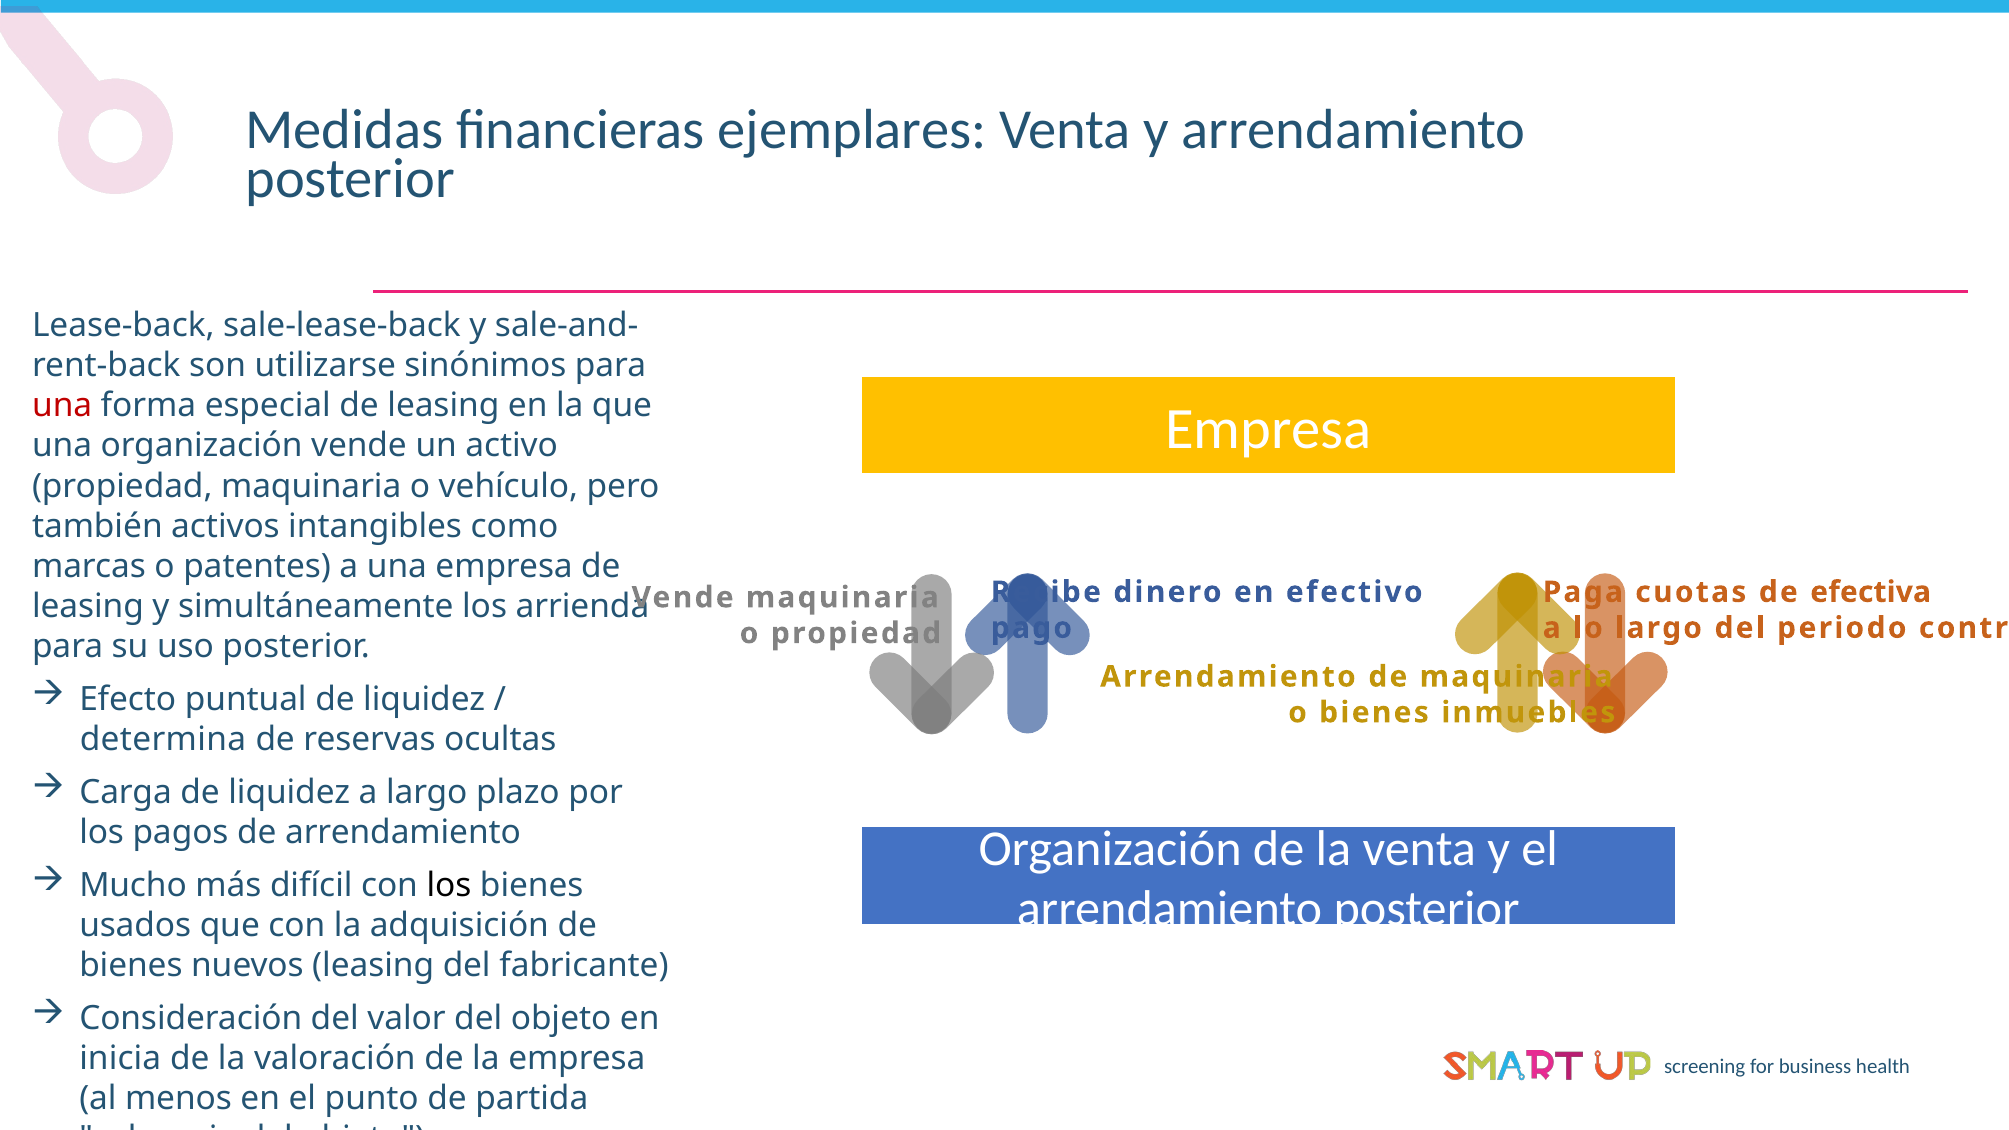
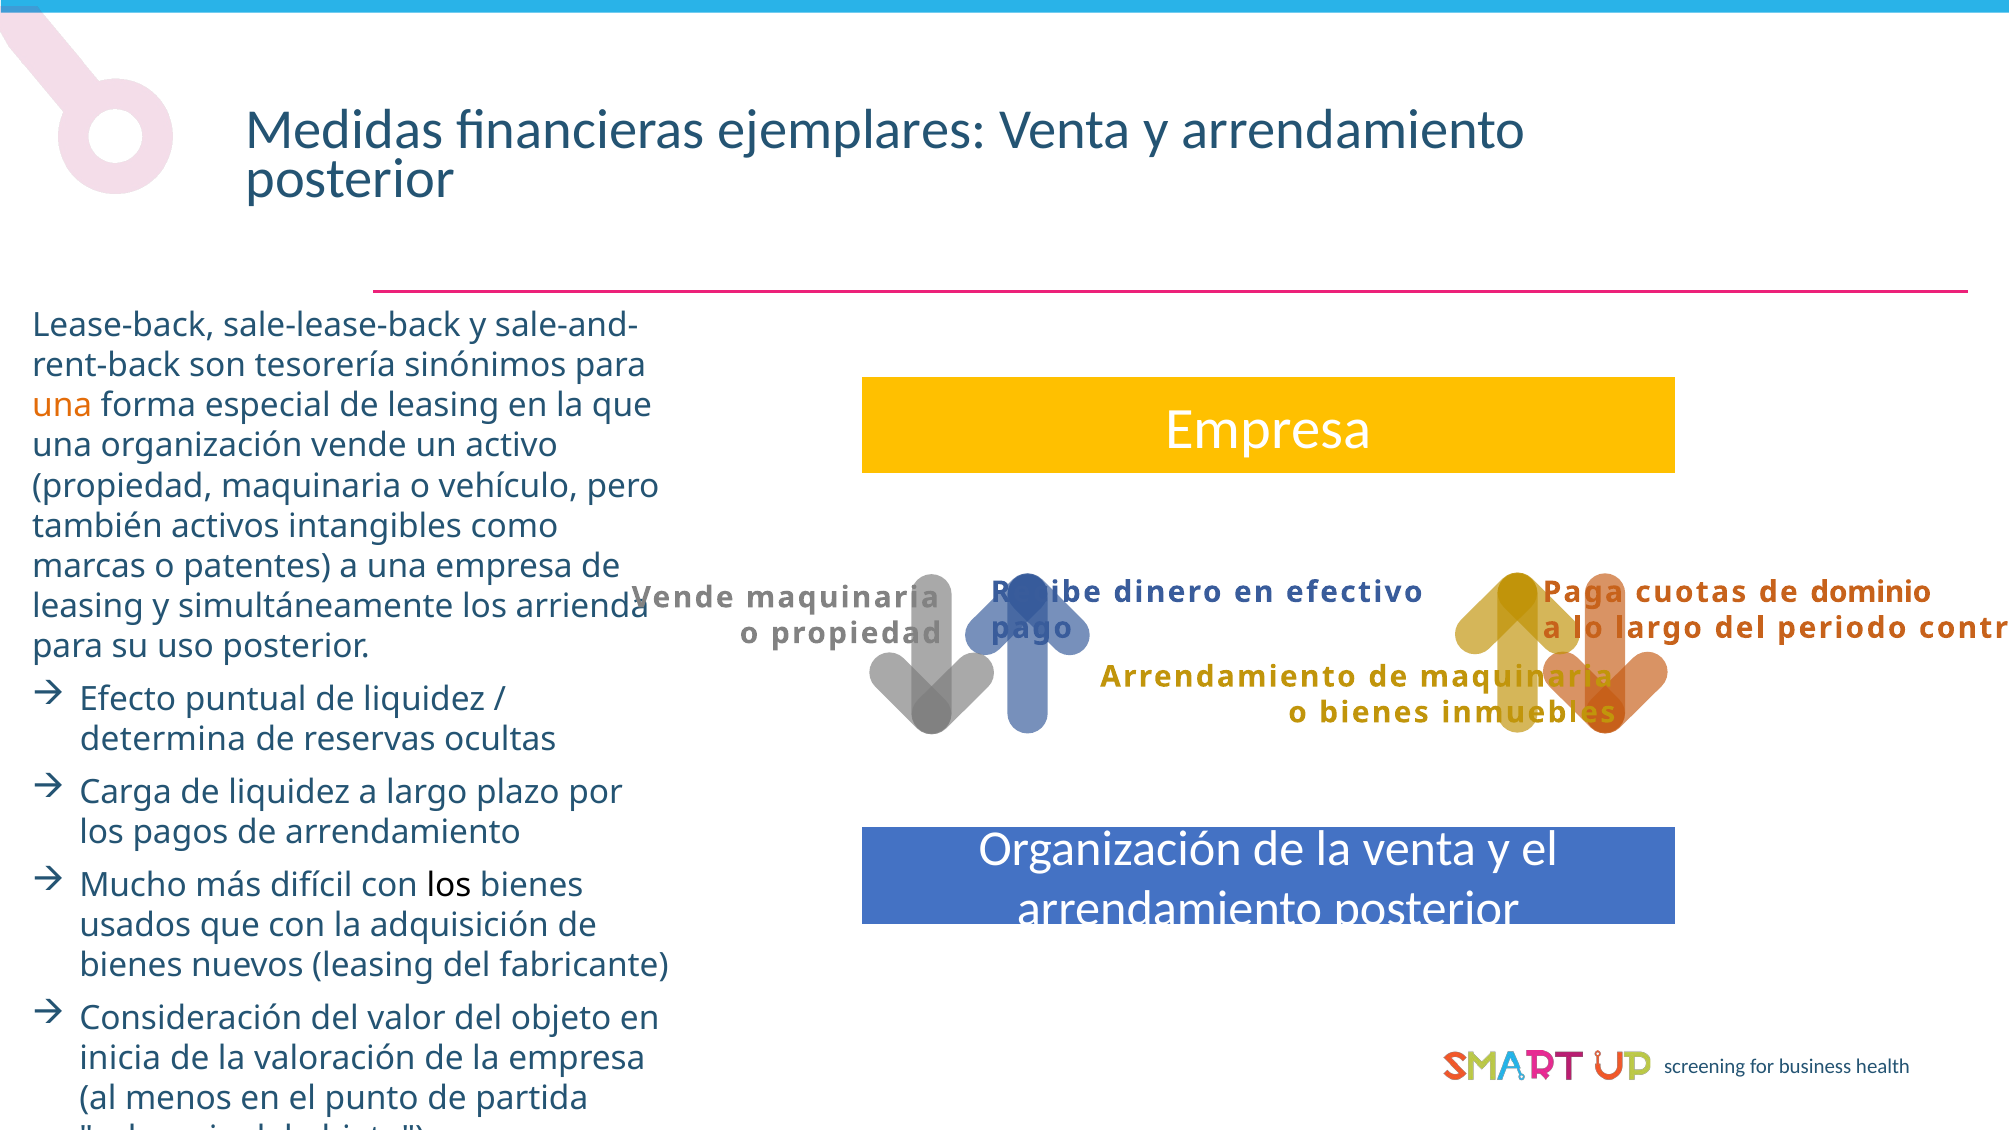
utilizarse: utilizarse -> tesorería
una at (62, 406) colour: red -> orange
efectiva: efectiva -> dominio
